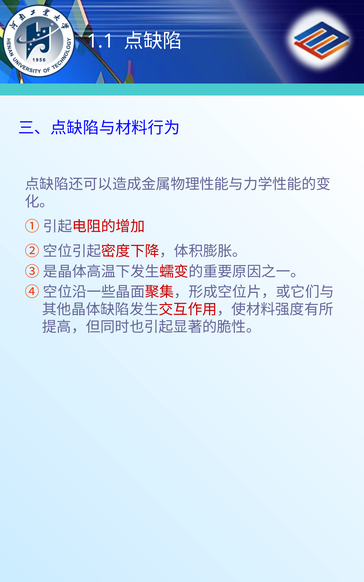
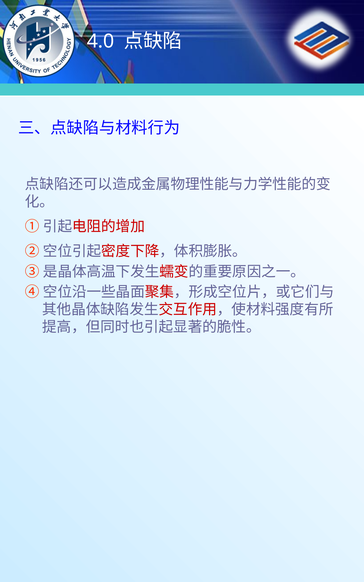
1.1: 1.1 -> 4.0
